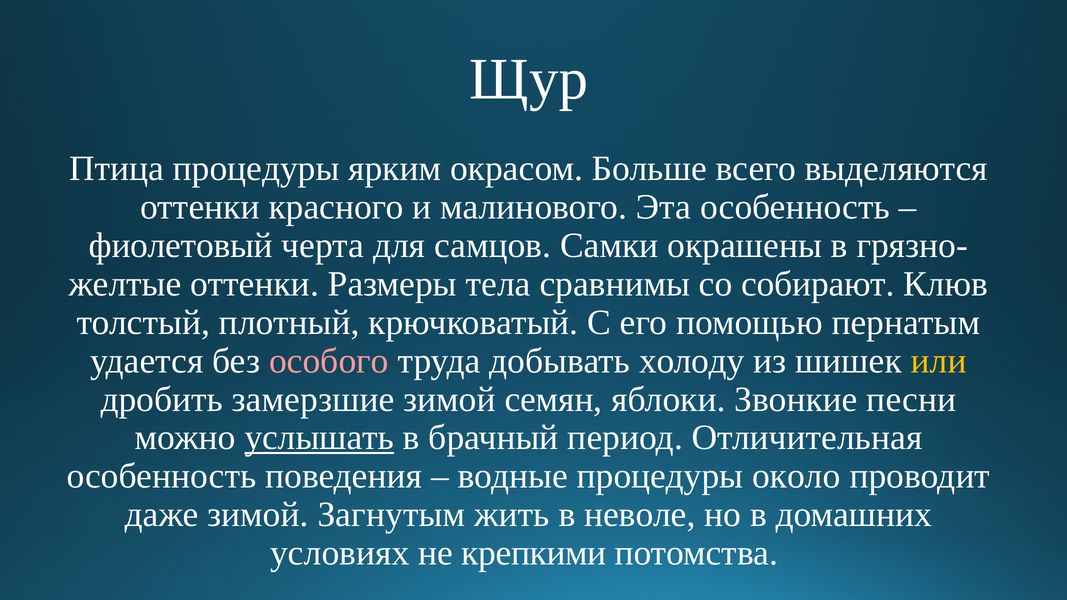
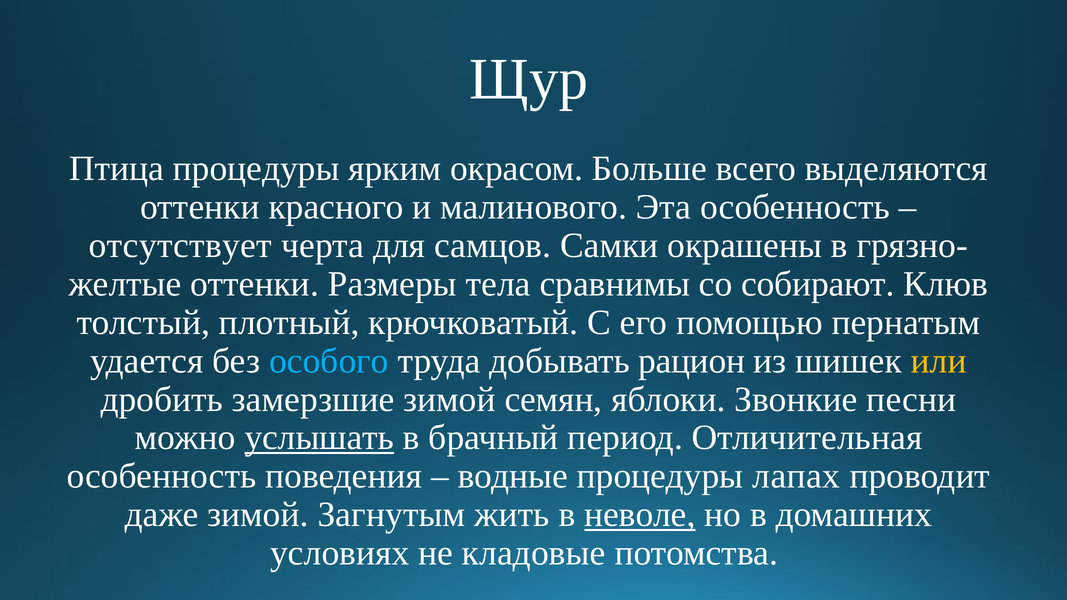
фиолетовый: фиолетовый -> отсутствует
особого colour: pink -> light blue
холоду: холоду -> рацион
около: около -> лапах
неволе underline: none -> present
крепкими: крепкими -> кладовые
